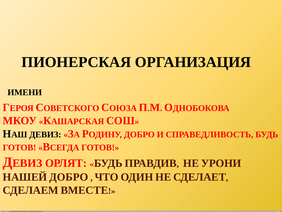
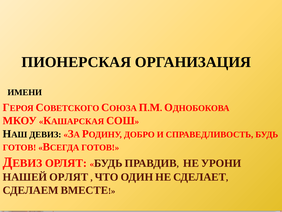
НАШЕЙ ДОБРО: ДОБРО -> ОРЛЯТ
